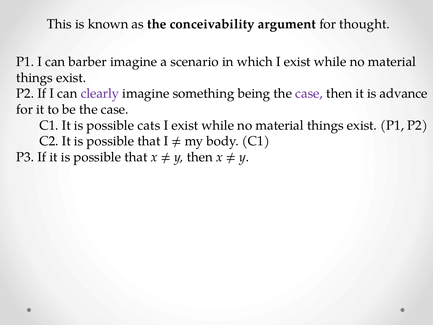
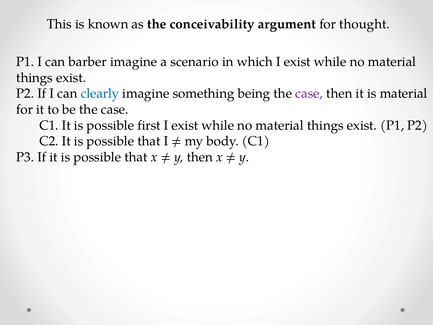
clearly colour: purple -> blue
is advance: advance -> material
cats: cats -> first
